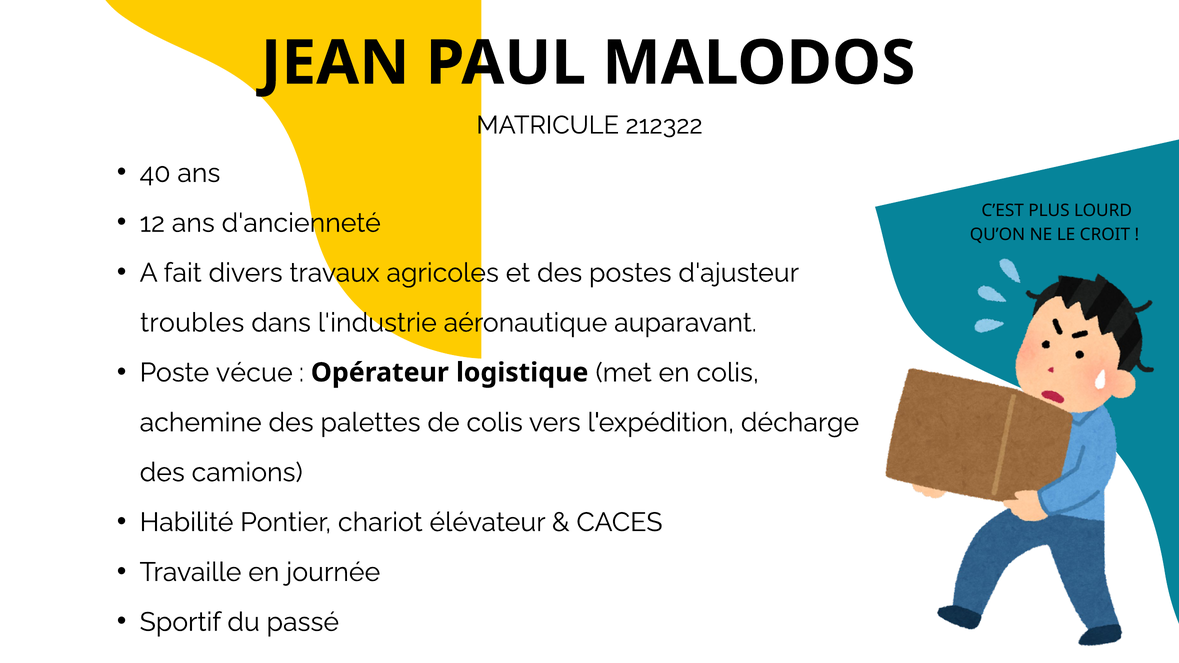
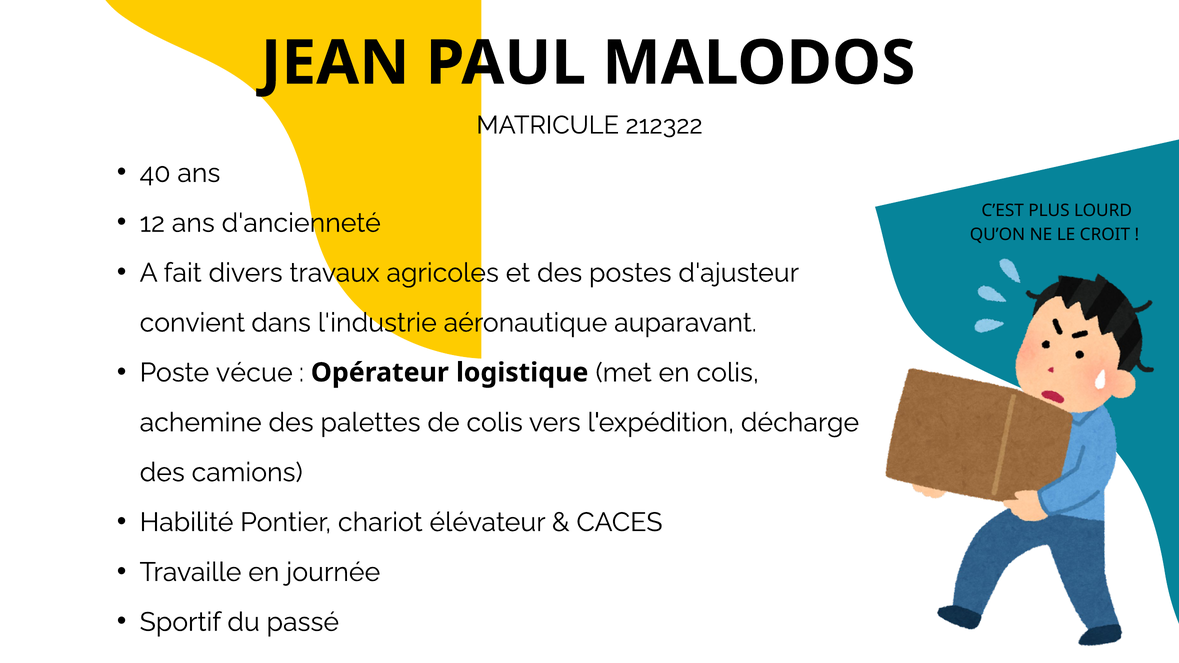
troubles: troubles -> convient
